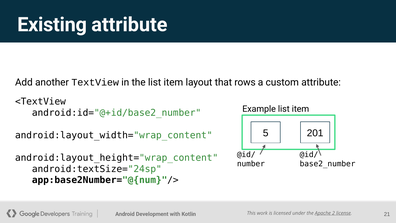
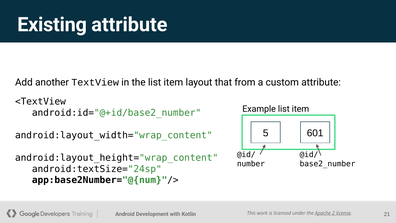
rows: rows -> from
201: 201 -> 601
